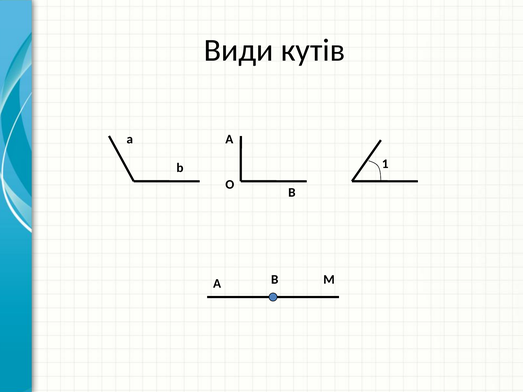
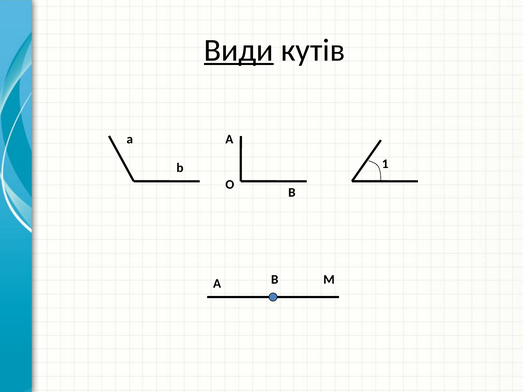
Види underline: none -> present
